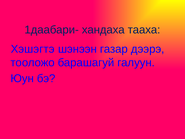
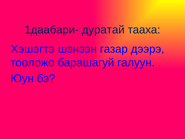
хандаха: хандаха -> дуратай
